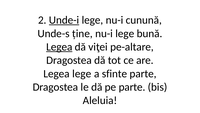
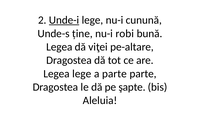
nu-i lege: lege -> robi
Legea at (59, 47) underline: present -> none
a sfinte: sfinte -> parte
pe parte: parte -> şapte
